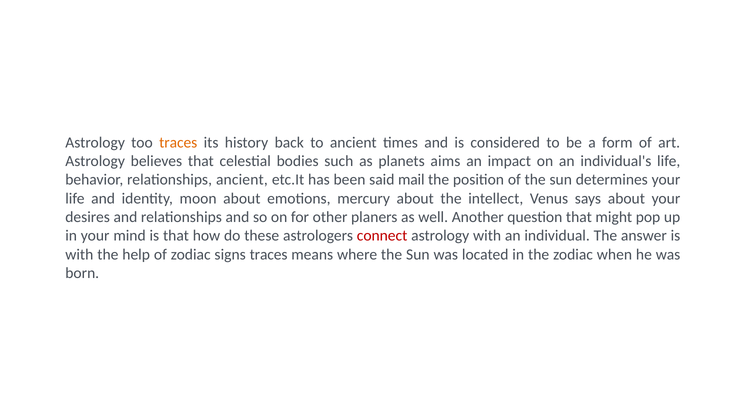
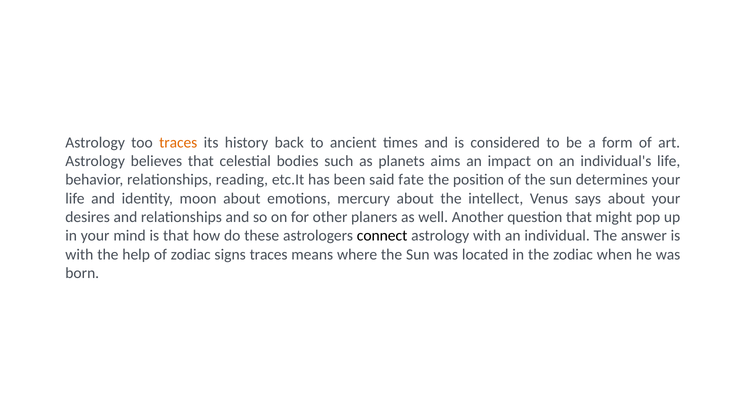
relationships ancient: ancient -> reading
mail: mail -> fate
connect colour: red -> black
